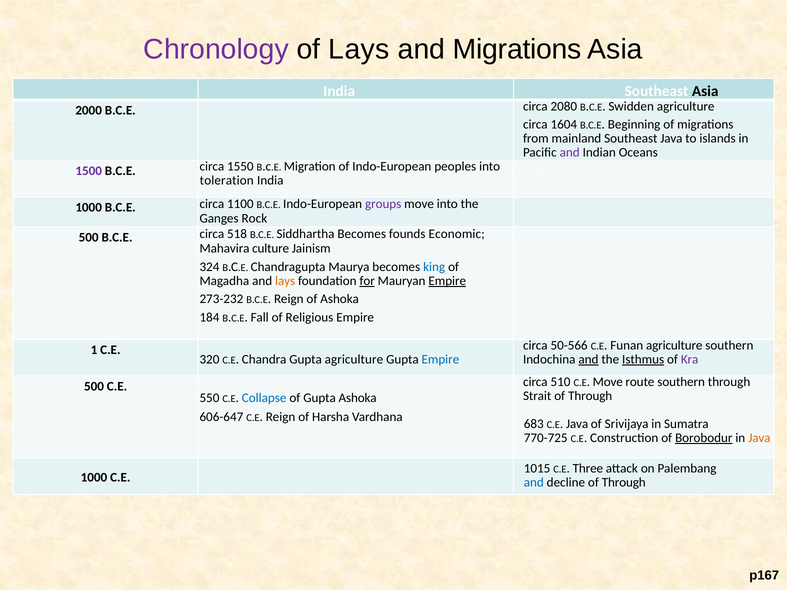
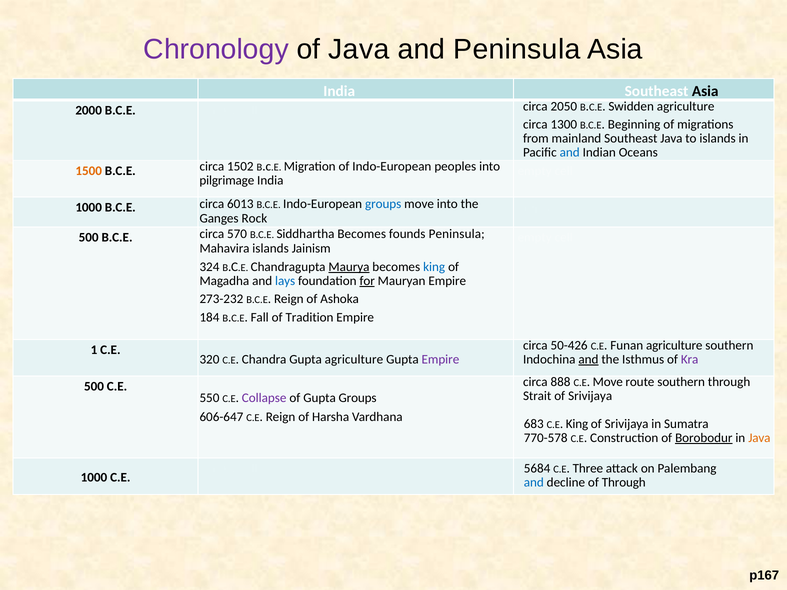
of Lays: Lays -> Java
and Migrations: Migrations -> Peninsula
2080: 2080 -> 2050
1604: 1604 -> 1300
and at (570, 152) colour: purple -> blue
1500 colour: purple -> orange
1550: 1550 -> 1502
toleration: toleration -> pilgrimage
1100: 1100 -> 6013
groups at (383, 204) colour: purple -> blue
518: 518 -> 570
founds Economic: Economic -> Peninsula
Mahavira culture: culture -> islands
Maurya underline: none -> present
lays at (285, 281) colour: orange -> blue
Empire at (447, 281) underline: present -> none
Religious: Religious -> Tradition
50-566: 50-566 -> 50-426
Empire at (440, 359) colour: blue -> purple
Isthmus underline: present -> none
510: 510 -> 888
Strait of Through: Through -> Srivijaya
Collapse colour: blue -> purple
Gupta Ashoka: Ashoka -> Groups
C.E Java: Java -> King
770-725: 770-725 -> 770-578
1015: 1015 -> 5684
